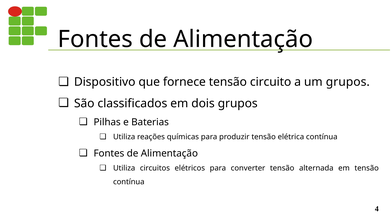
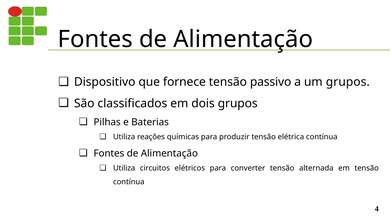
circuito: circuito -> passivo
